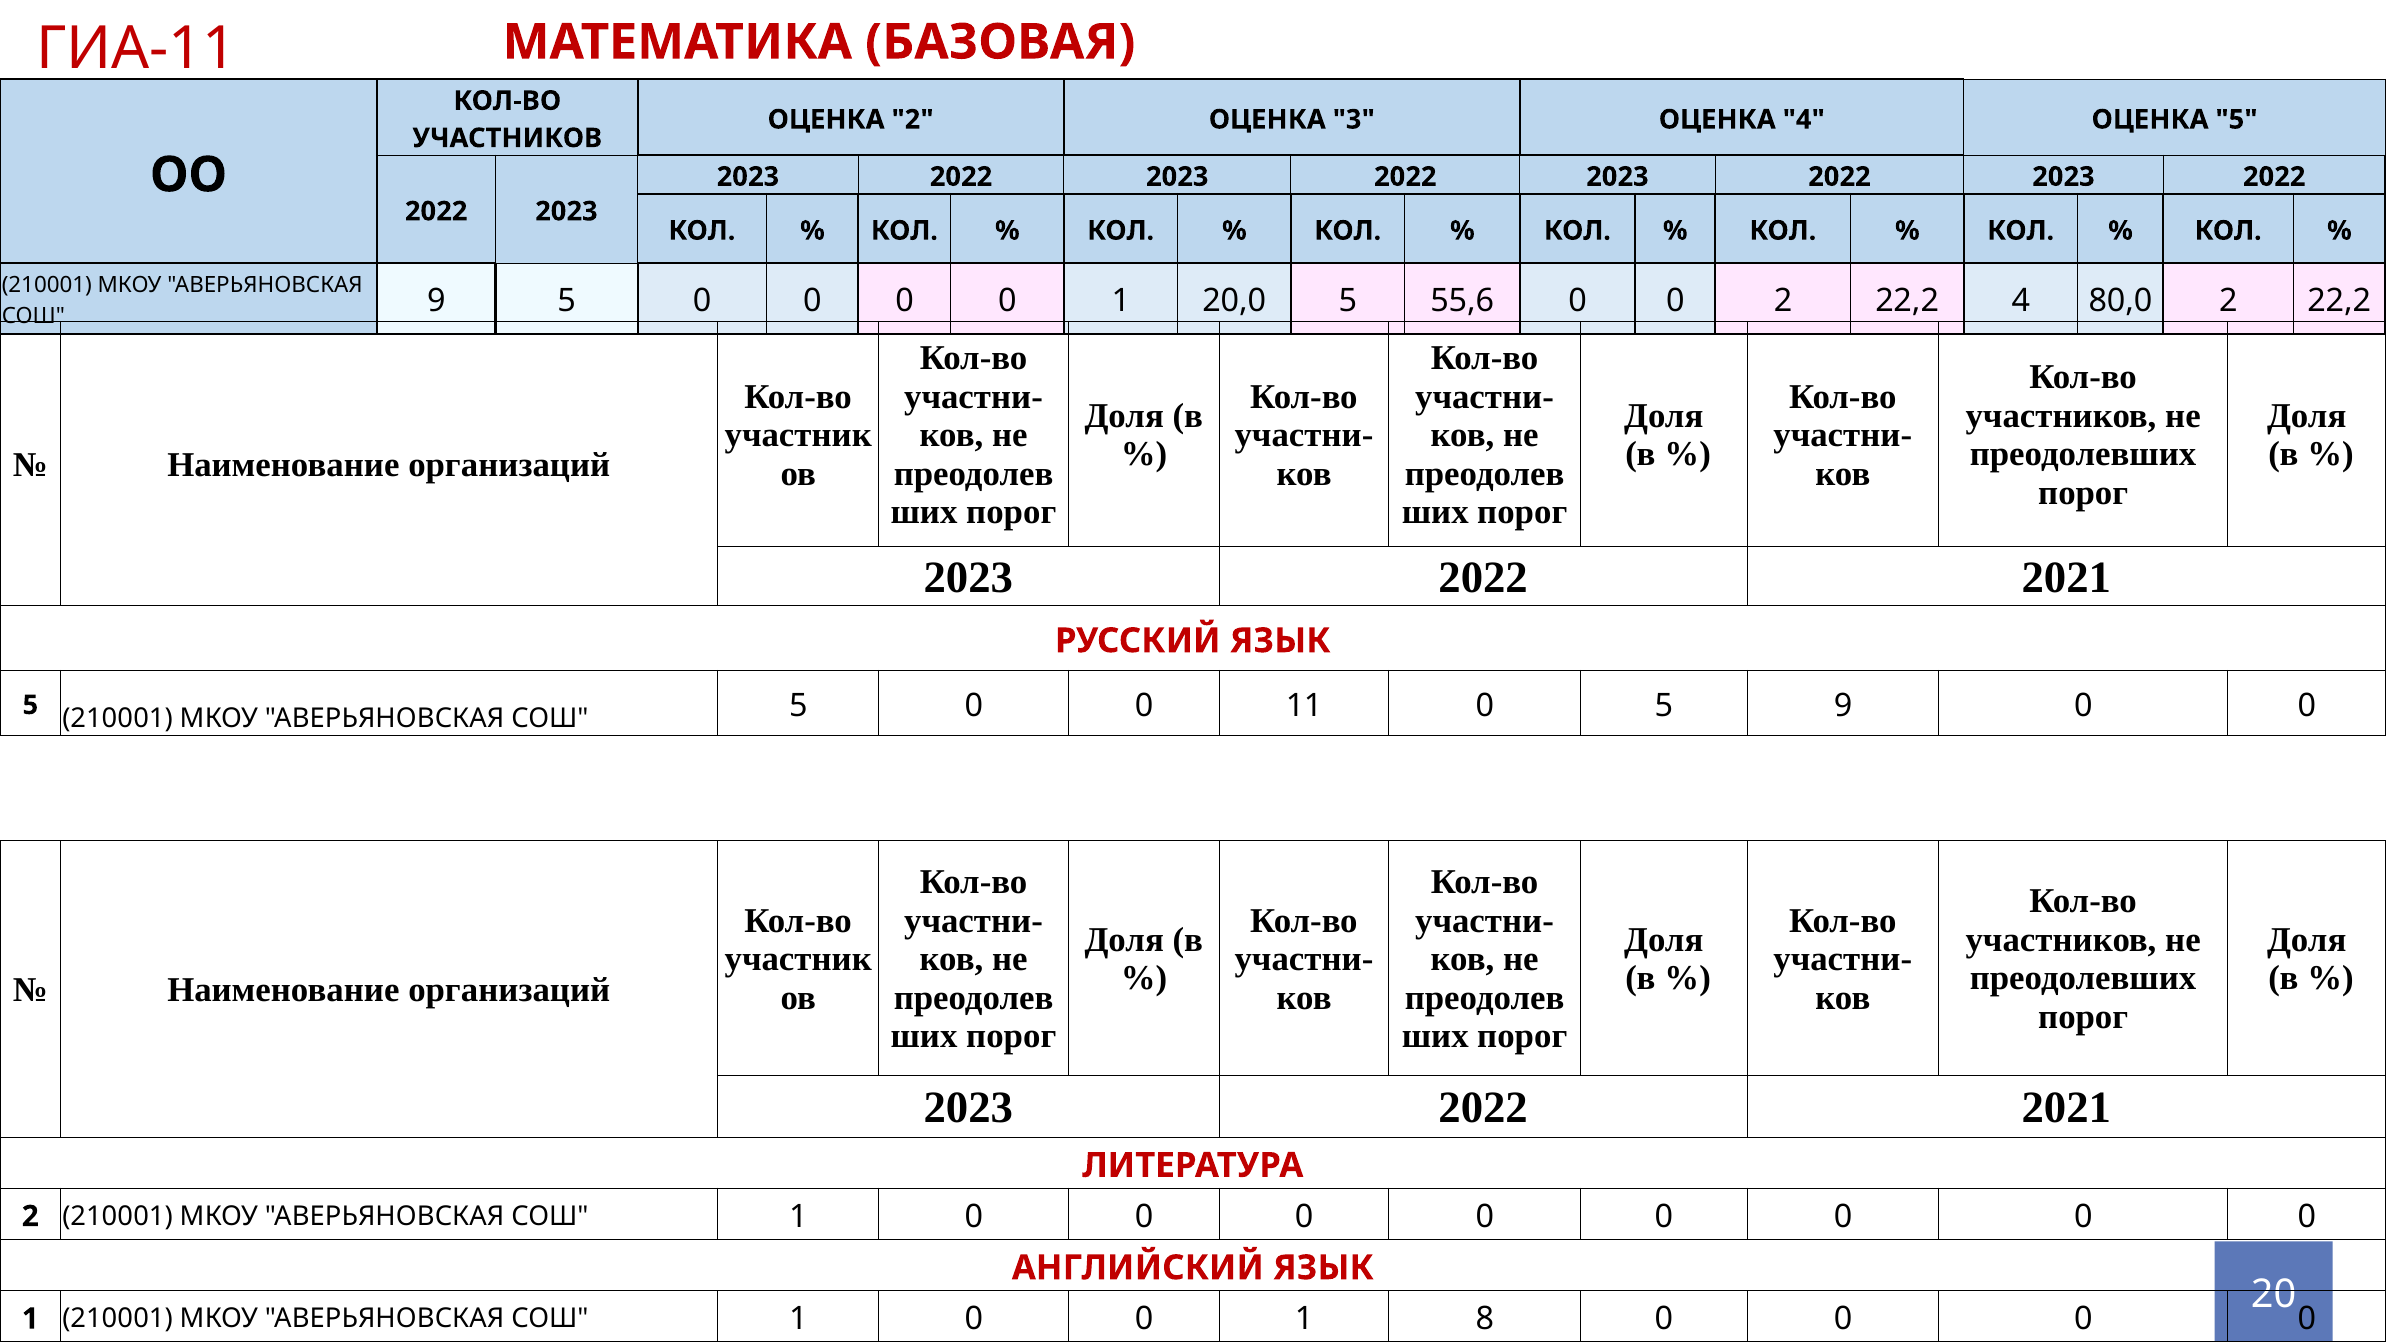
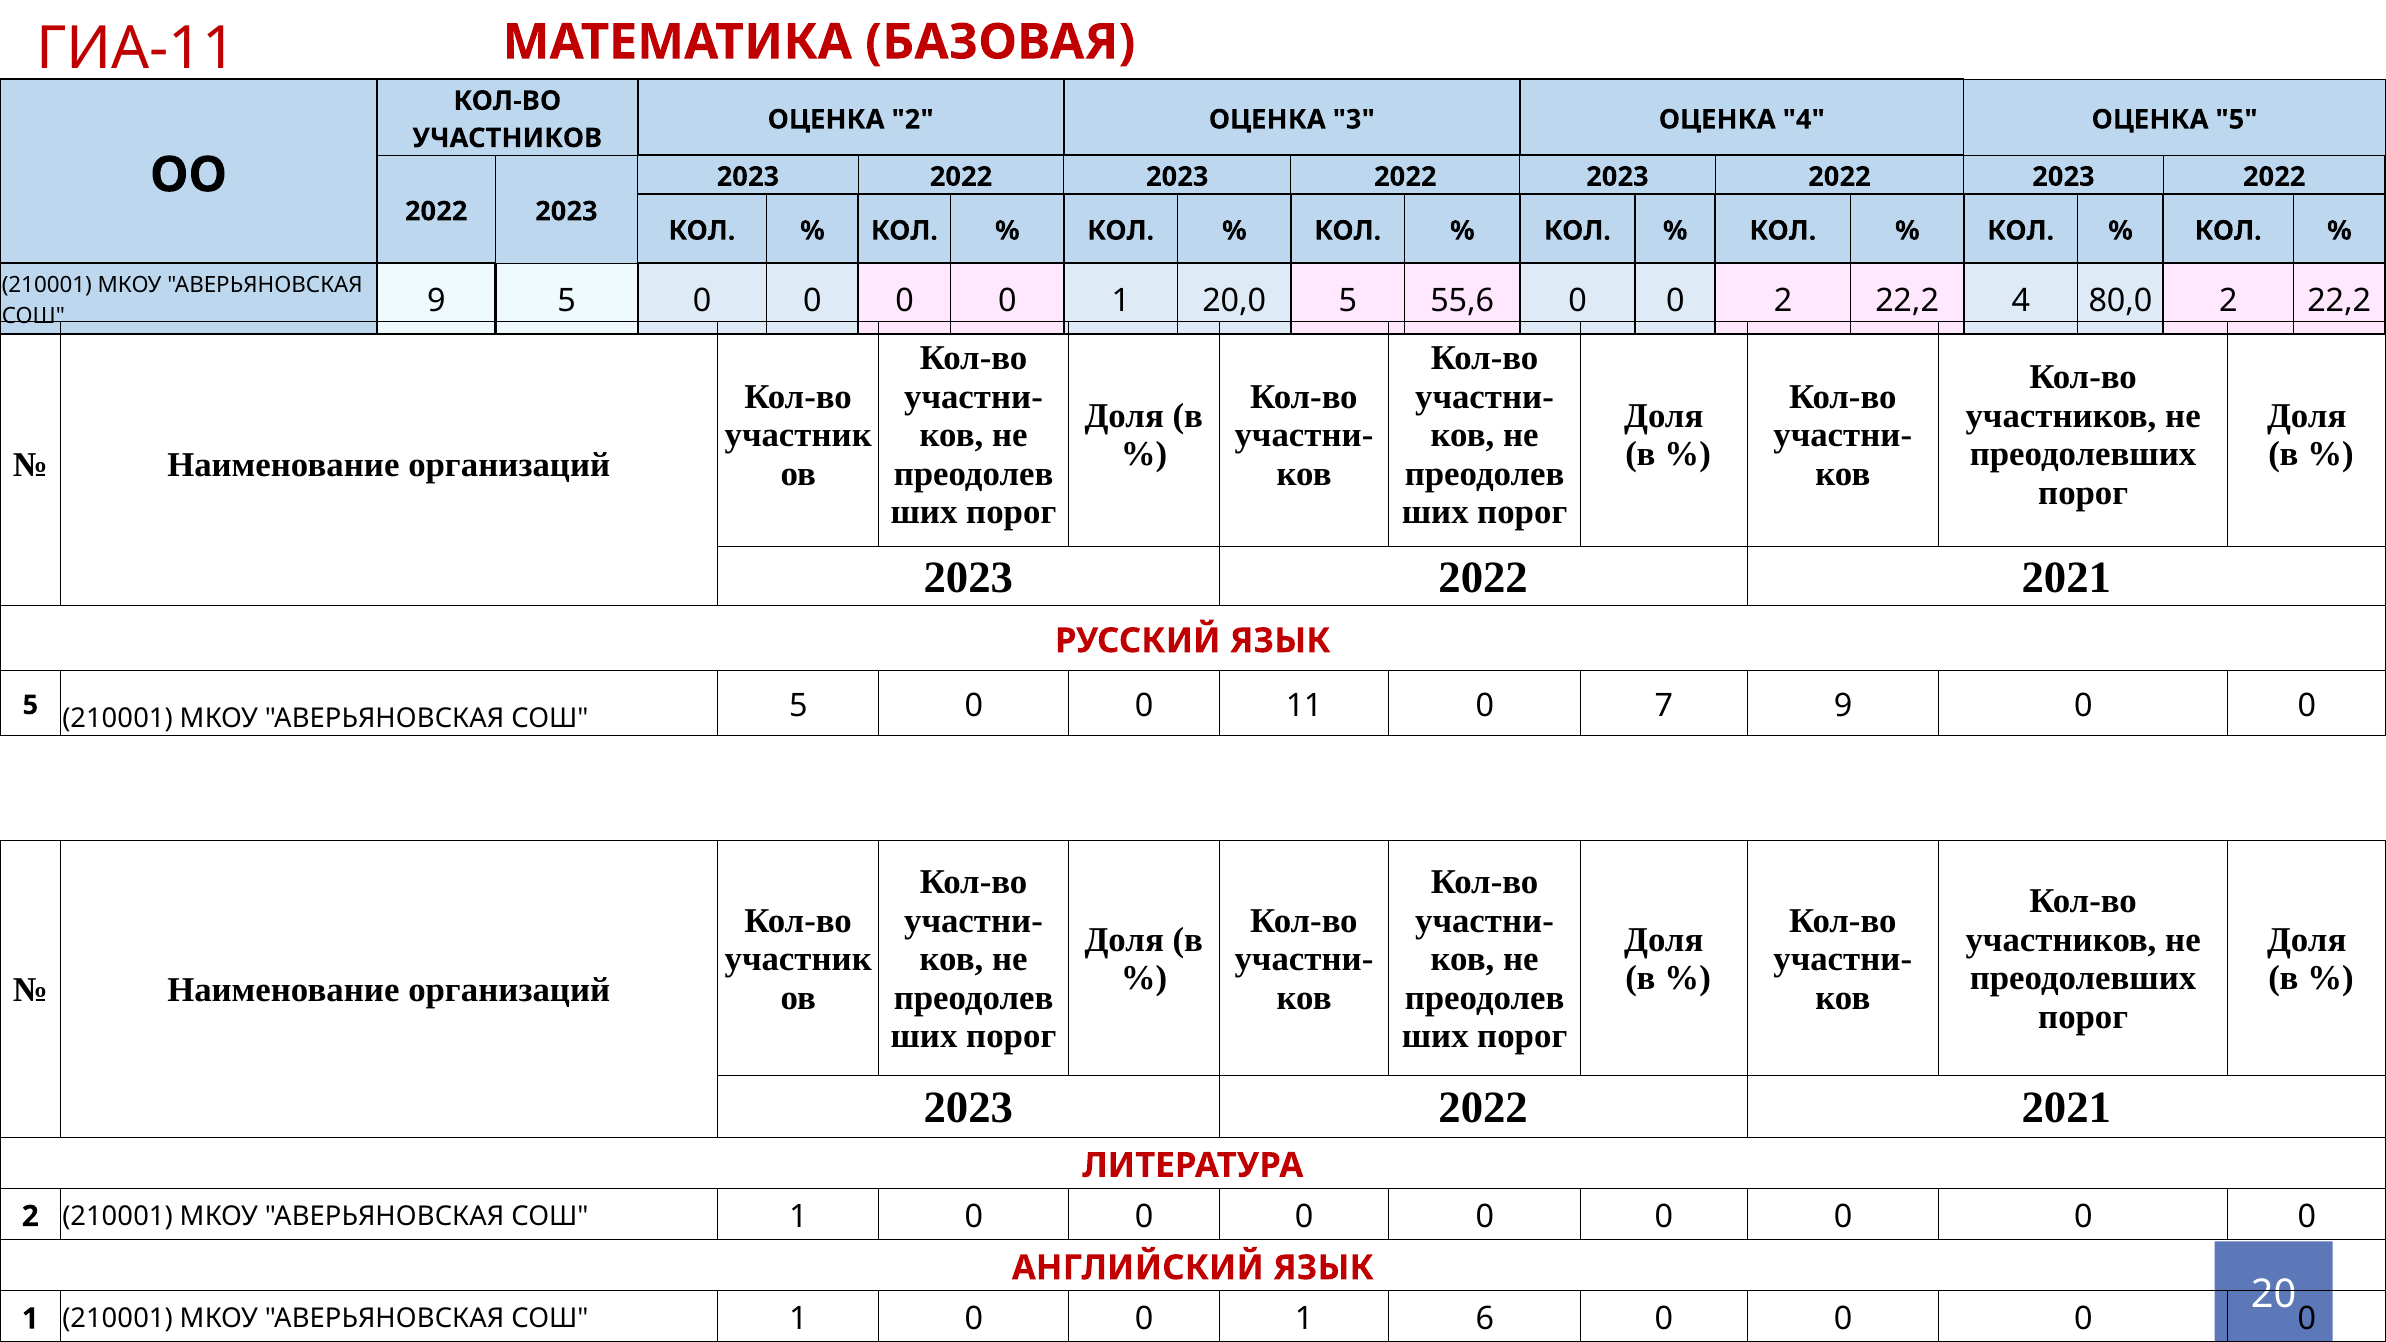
0 5: 5 -> 7
8: 8 -> 6
